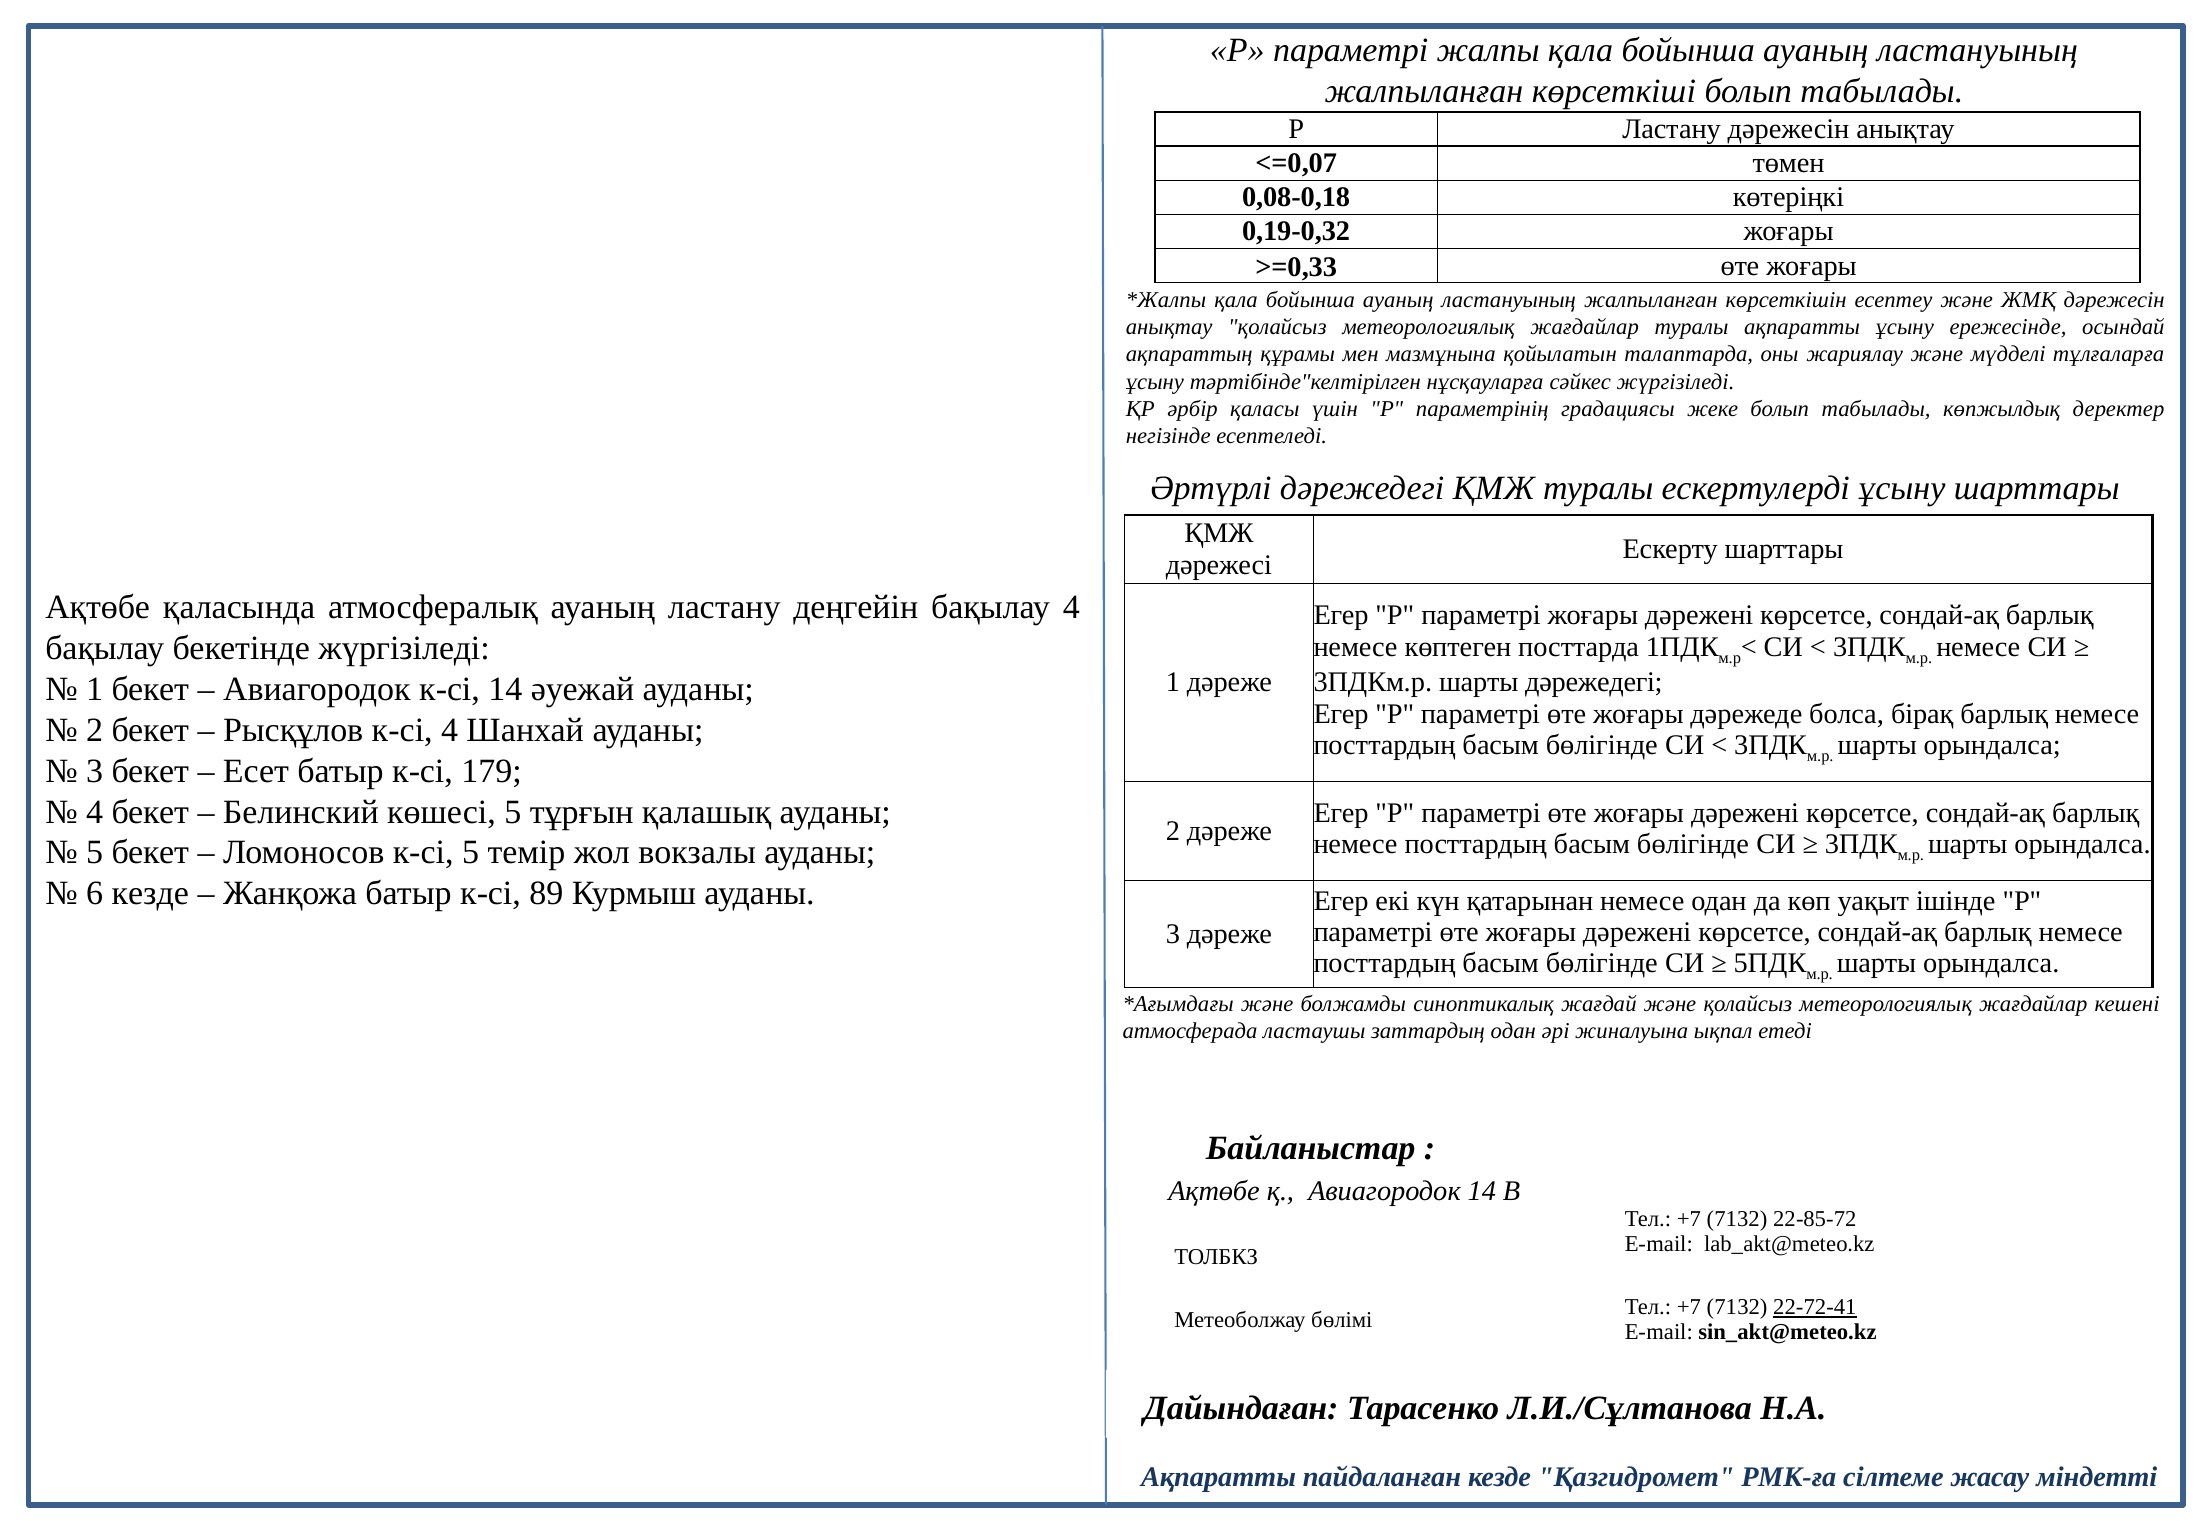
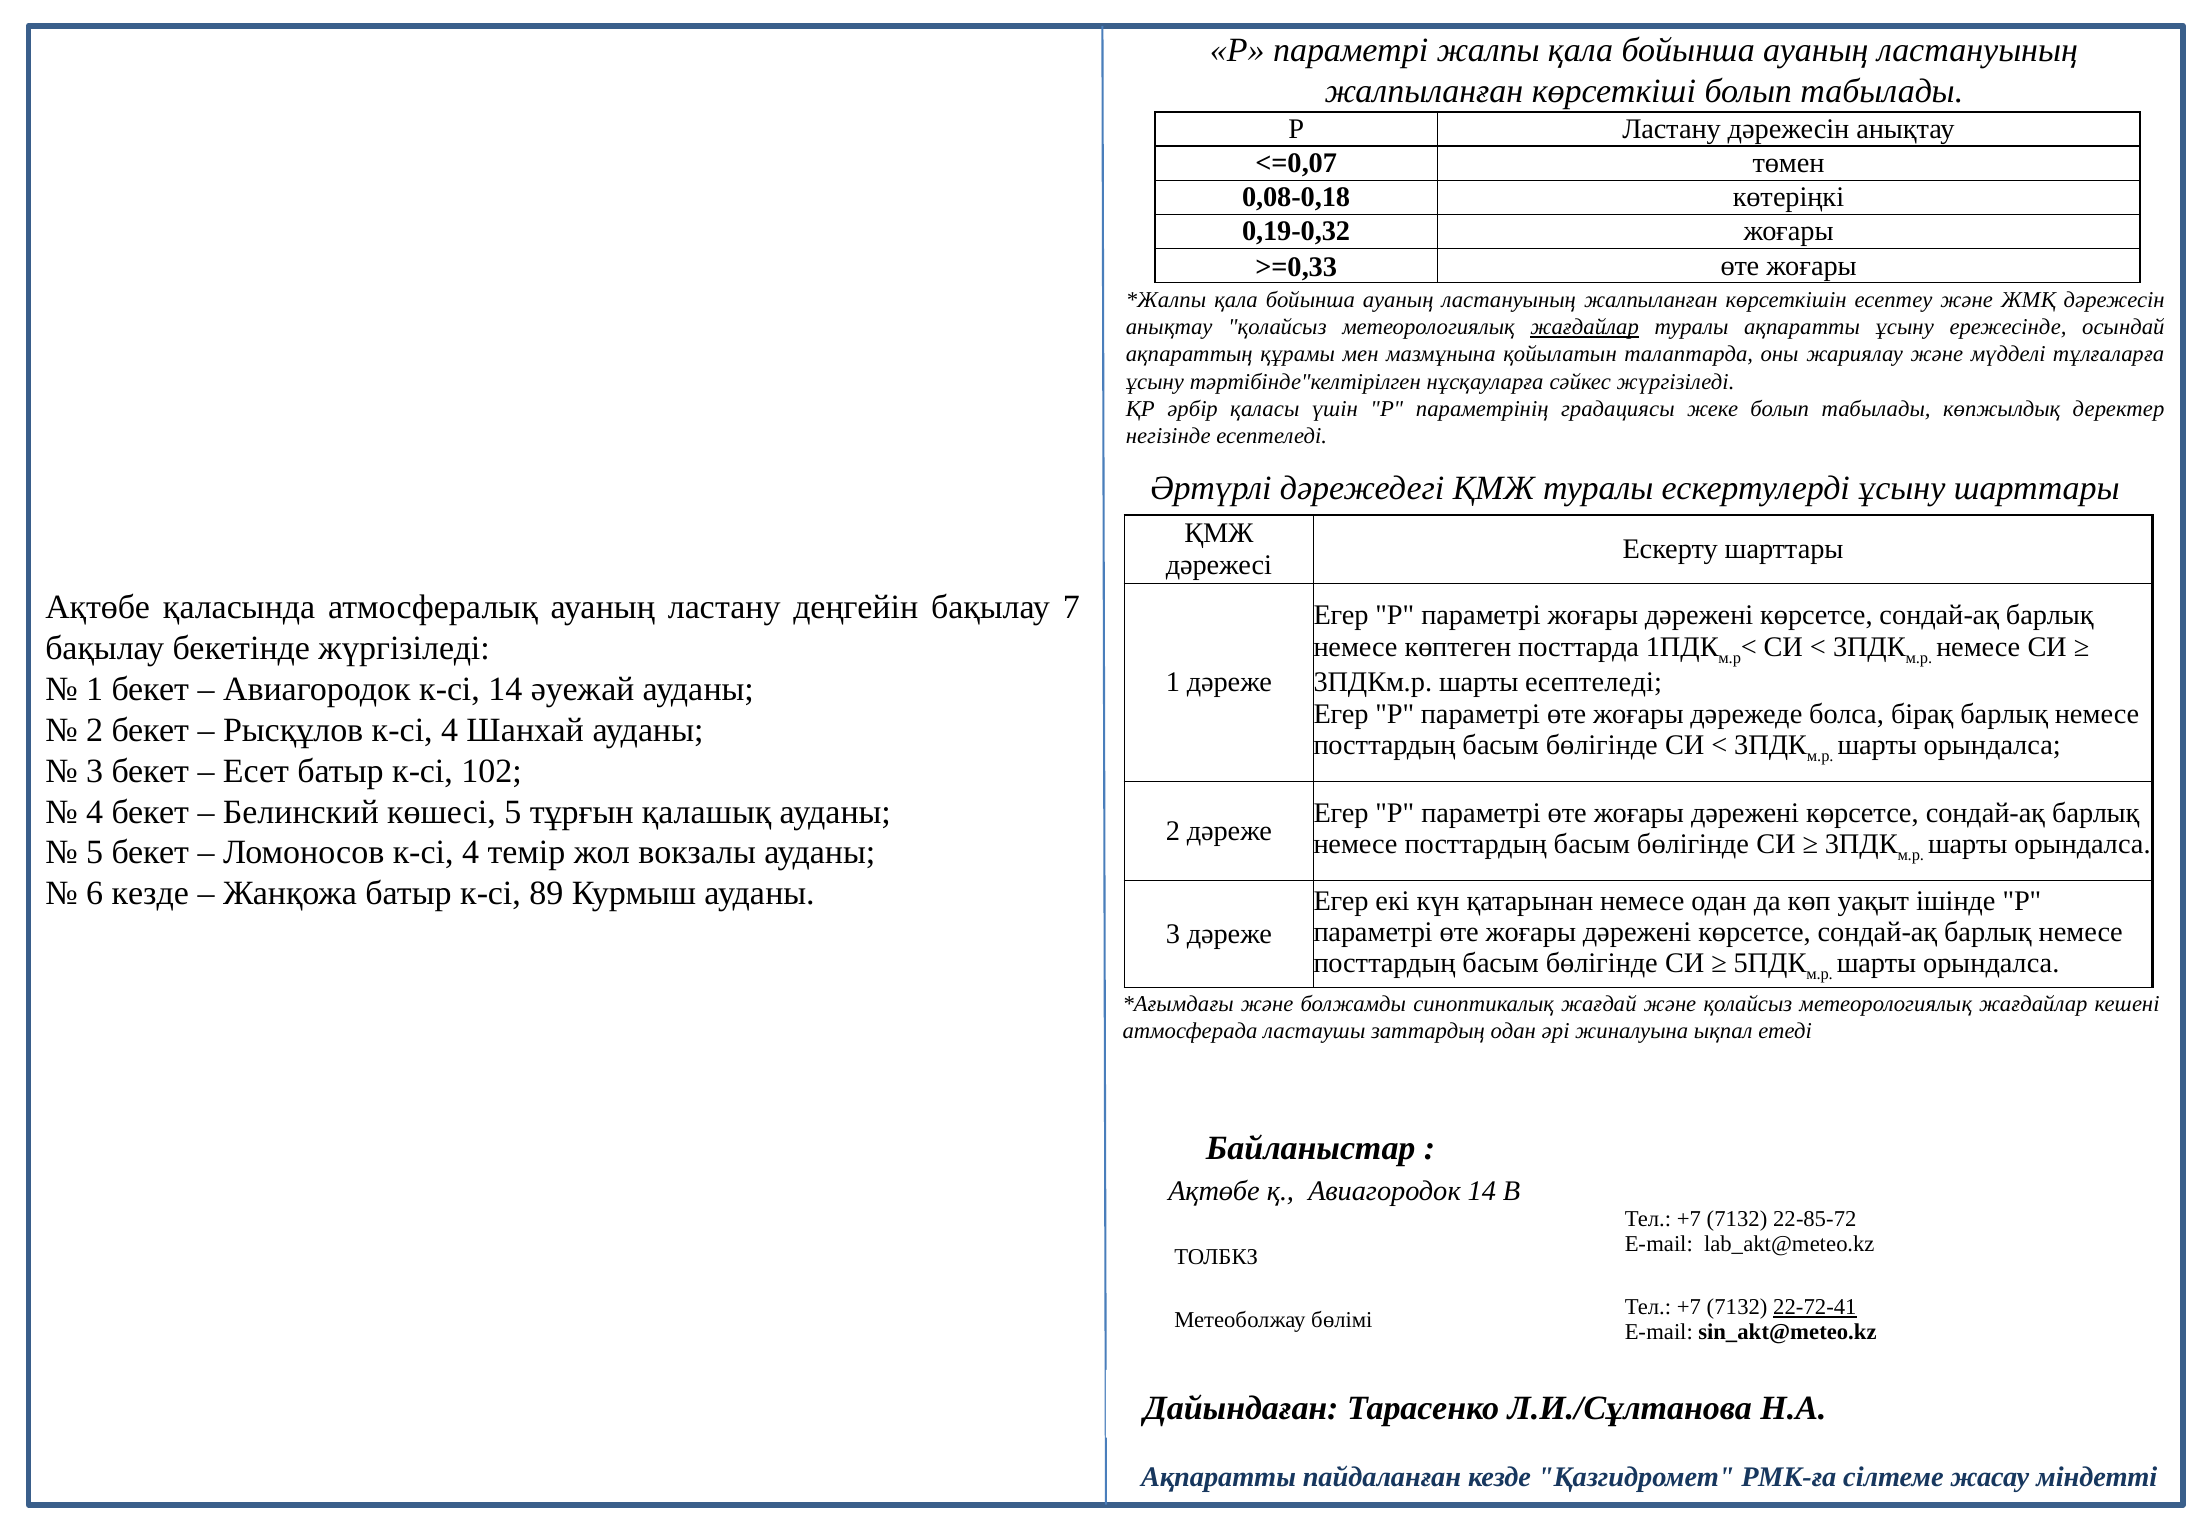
жағдайлар at (1585, 327) underline: none -> present
бақылау 4: 4 -> 7
шарты дәрежедегі: дәрежедегі -> есептеледі
179: 179 -> 102
Ломоносов к-сі 5: 5 -> 4
